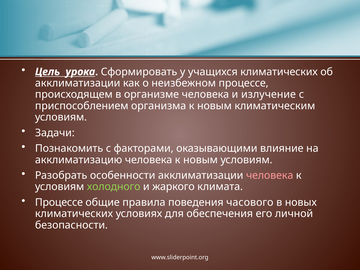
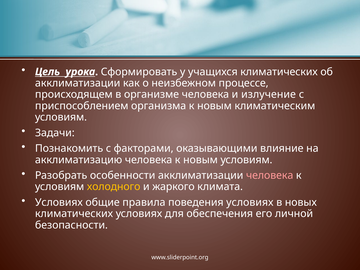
холодного colour: light green -> yellow
Процессе at (59, 202): Процессе -> Условиях
поведения часового: часового -> условиях
